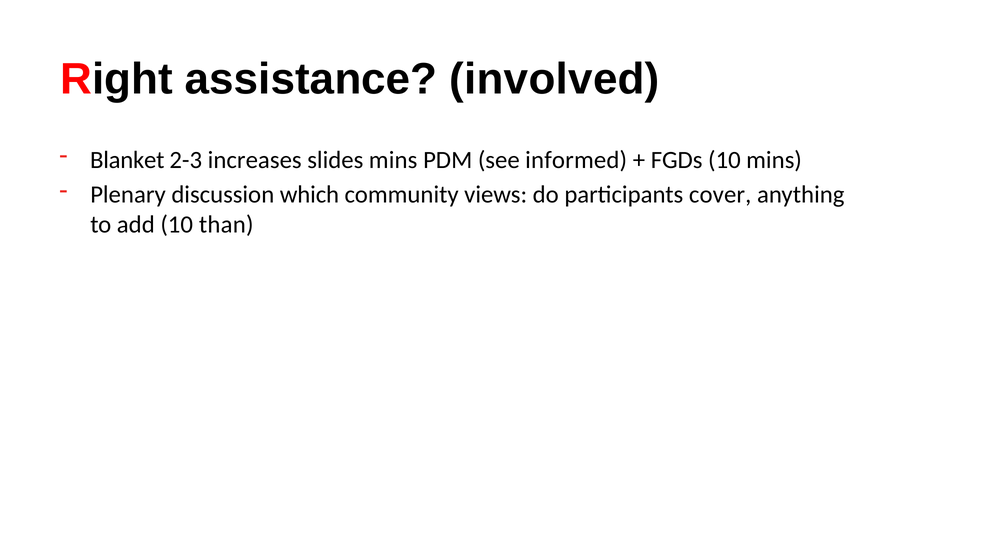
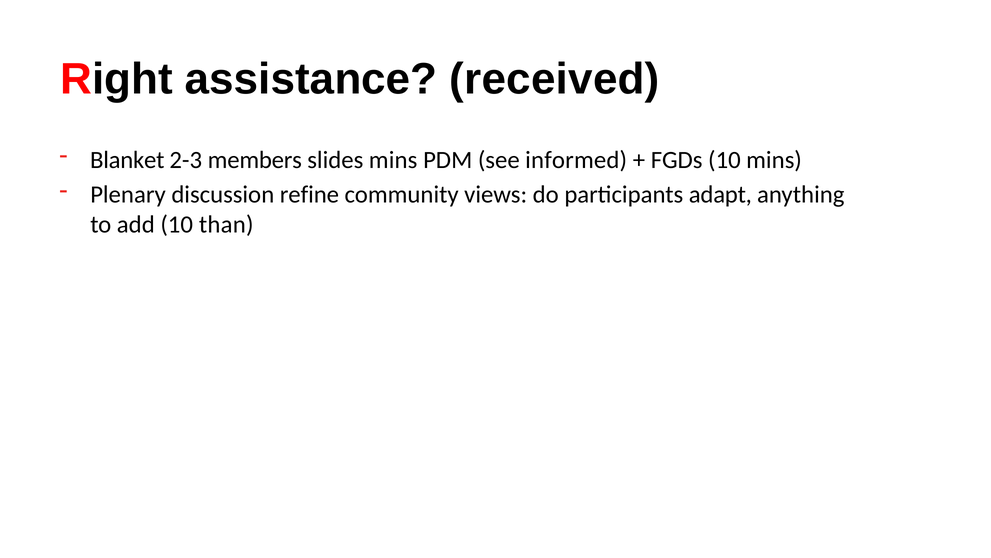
involved: involved -> received
increases: increases -> members
which: which -> refine
cover: cover -> adapt
